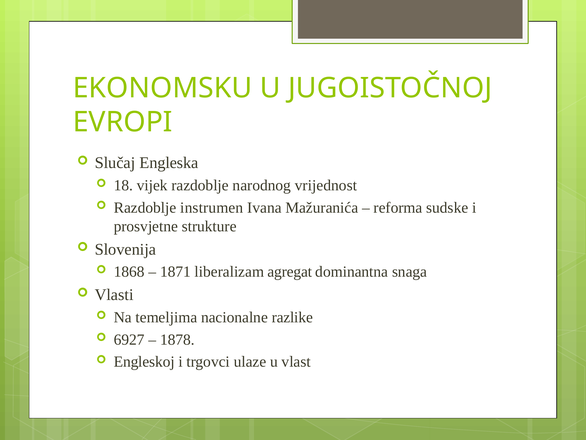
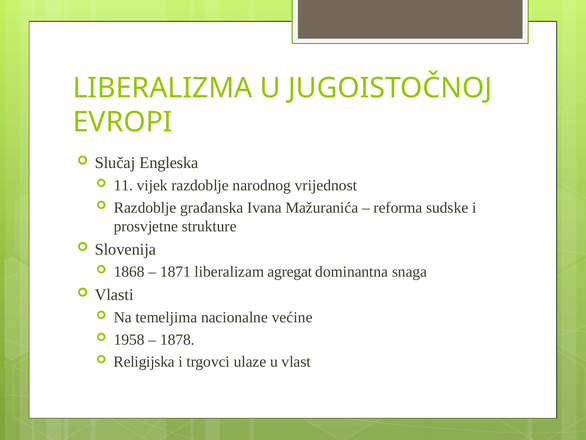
EKONOMSKU: EKONOMSKU -> LIBERALIZMA
18: 18 -> 11
instrumen: instrumen -> građanska
razlike: razlike -> većine
6927: 6927 -> 1958
Engleskoj: Engleskoj -> Religijska
